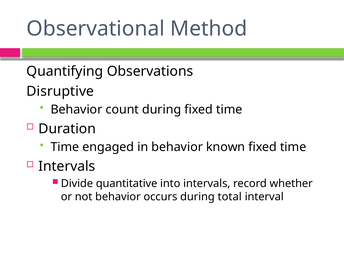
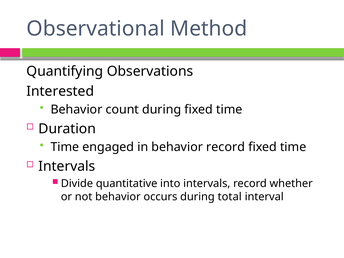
Disruptive: Disruptive -> Interested
behavior known: known -> record
